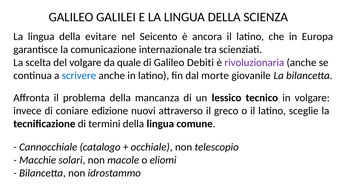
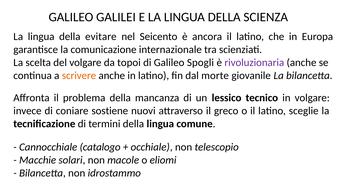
quale: quale -> topoi
Debiti: Debiti -> Spogli
scrivere colour: blue -> orange
edizione: edizione -> sostiene
